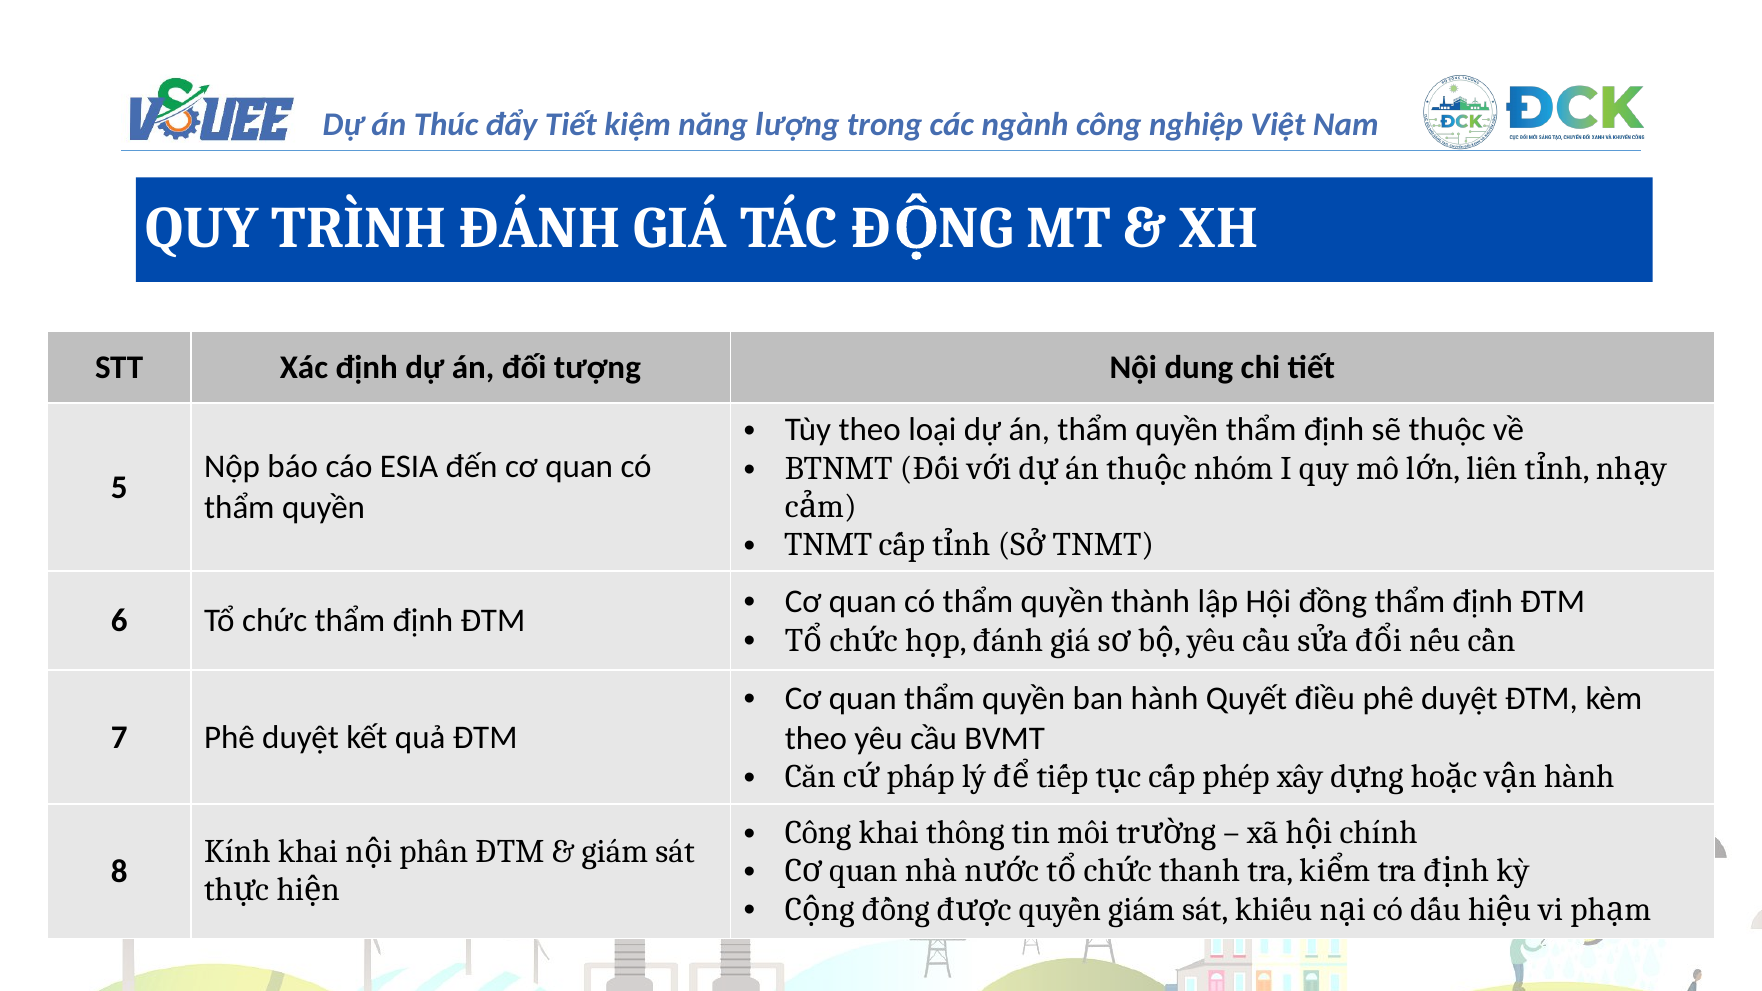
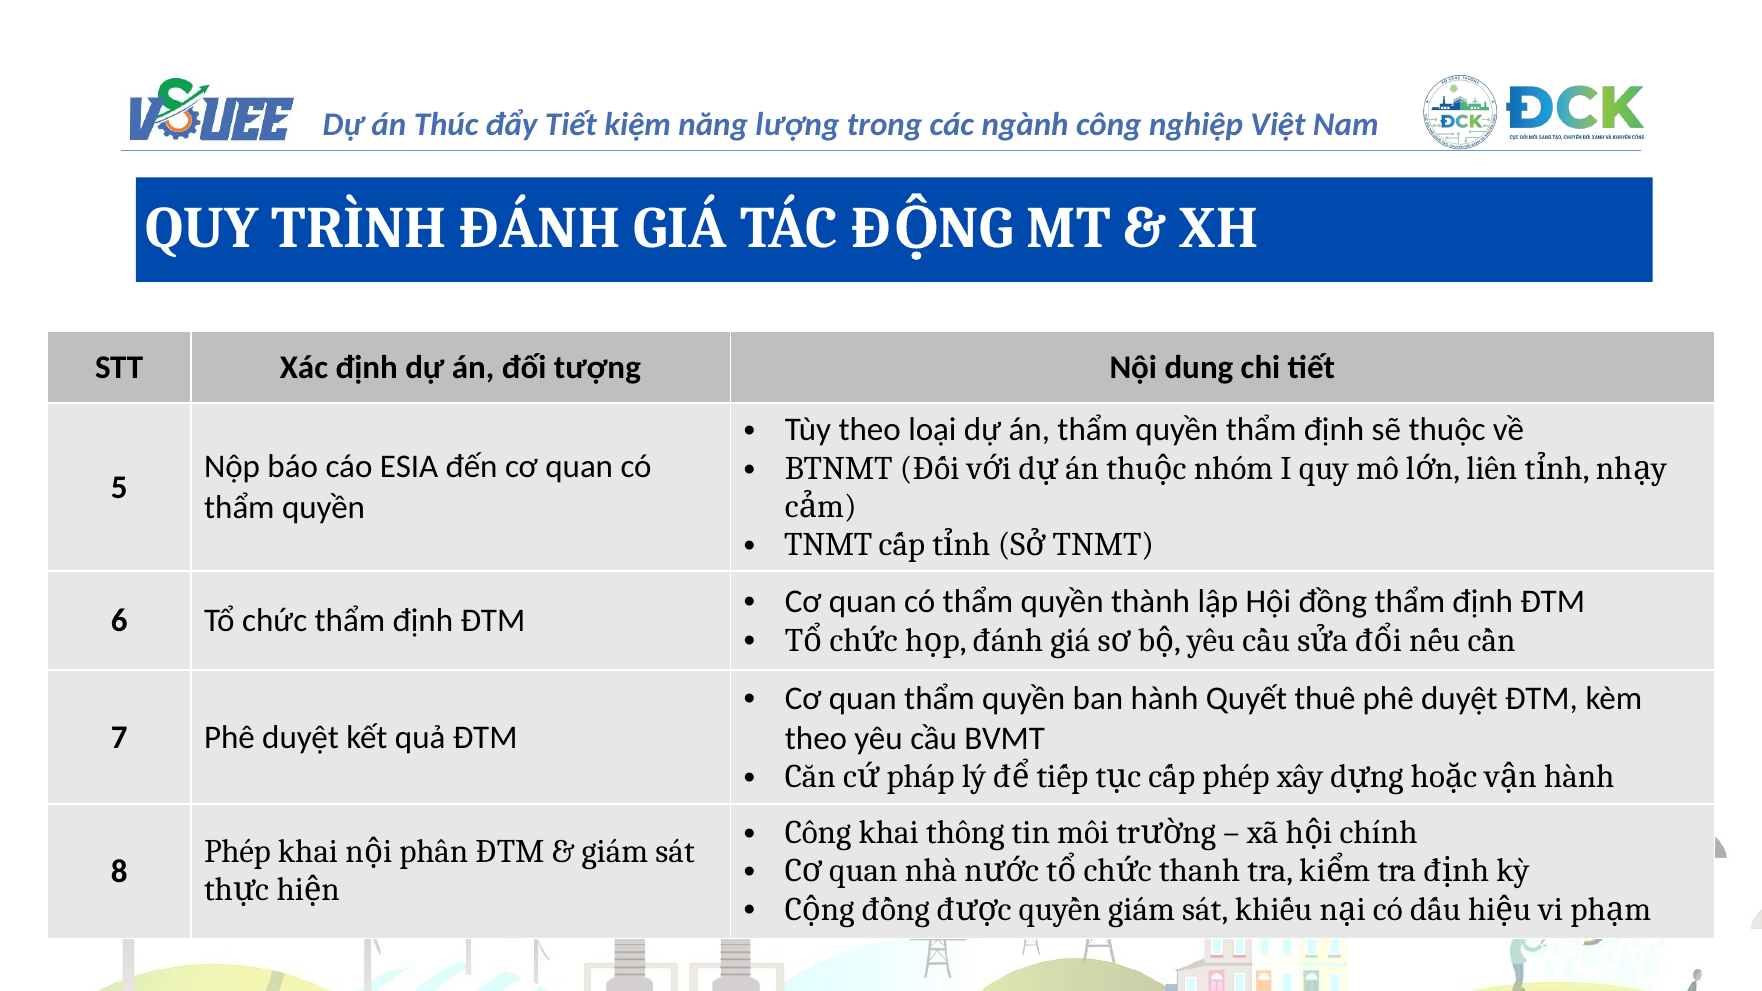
điều: điều -> thuê
Kính at (237, 852): Kính -> Phép
